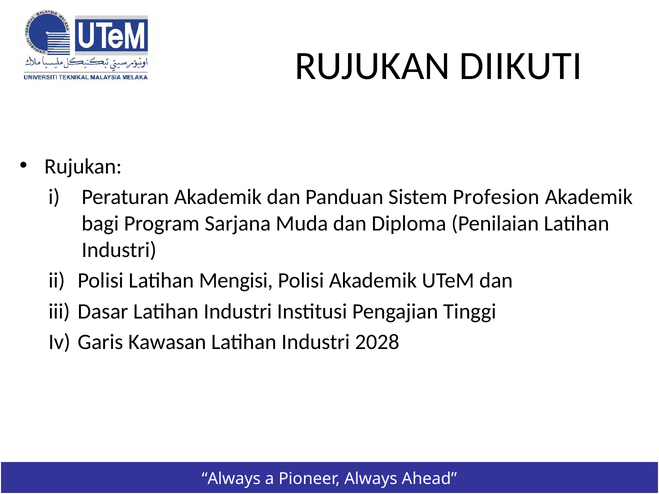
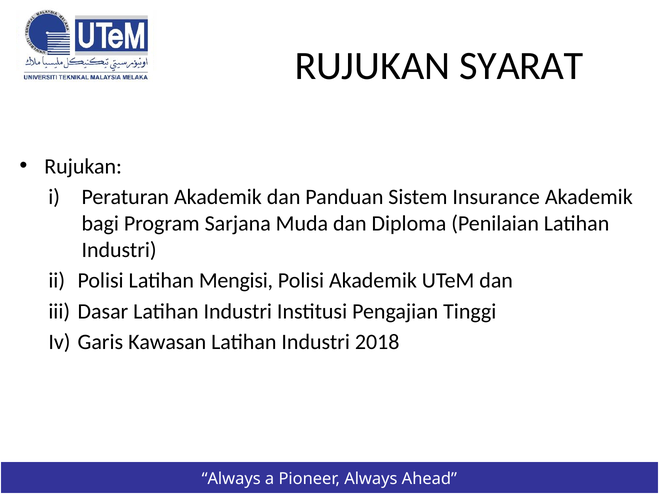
DIIKUTI: DIIKUTI -> SYARAT
Profesion: Profesion -> Insurance
2028: 2028 -> 2018
